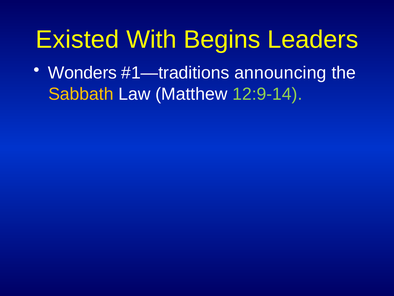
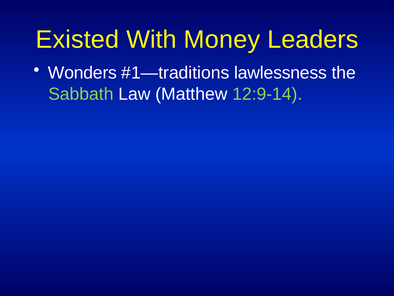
Begins: Begins -> Money
announcing: announcing -> lawlessness
Sabbath colour: yellow -> light green
